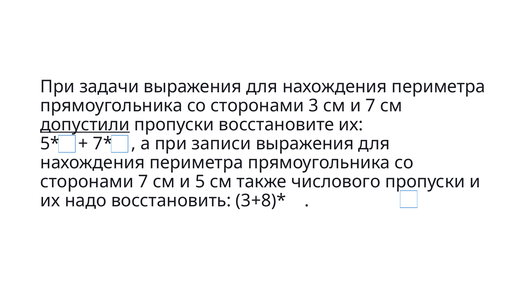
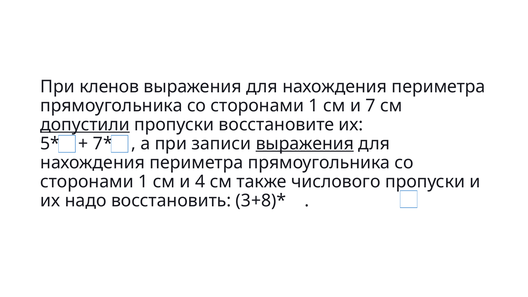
задачи: задачи -> кленов
3 at (314, 106): 3 -> 1
выражения at (305, 144) underline: none -> present
7 at (143, 182): 7 -> 1
5: 5 -> 4
